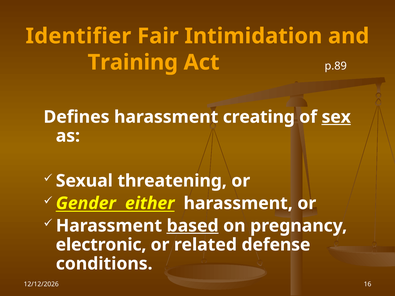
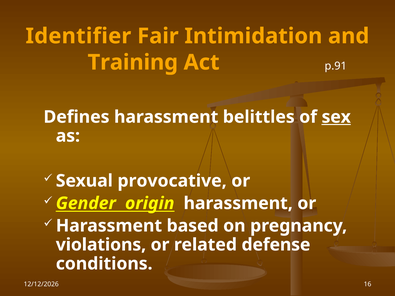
p.89: p.89 -> p.91
creating: creating -> belittles
threatening: threatening -> provocative
either: either -> origin
based underline: present -> none
electronic: electronic -> violations
